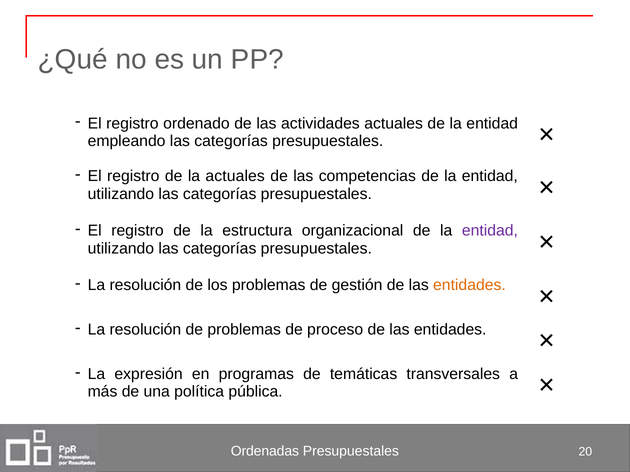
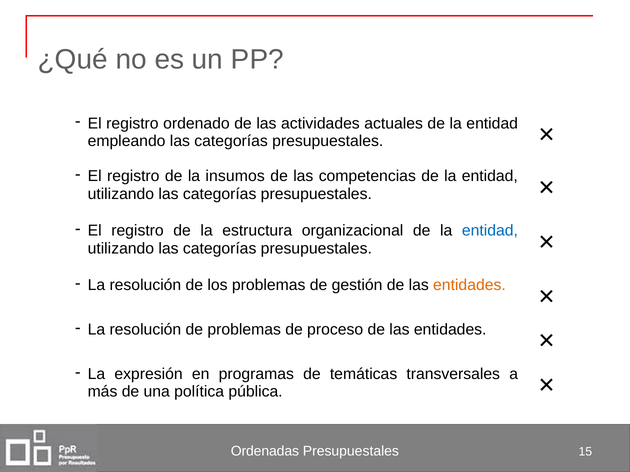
la actuales: actuales -> insumos
entidad at (490, 231) colour: purple -> blue
20: 20 -> 15
